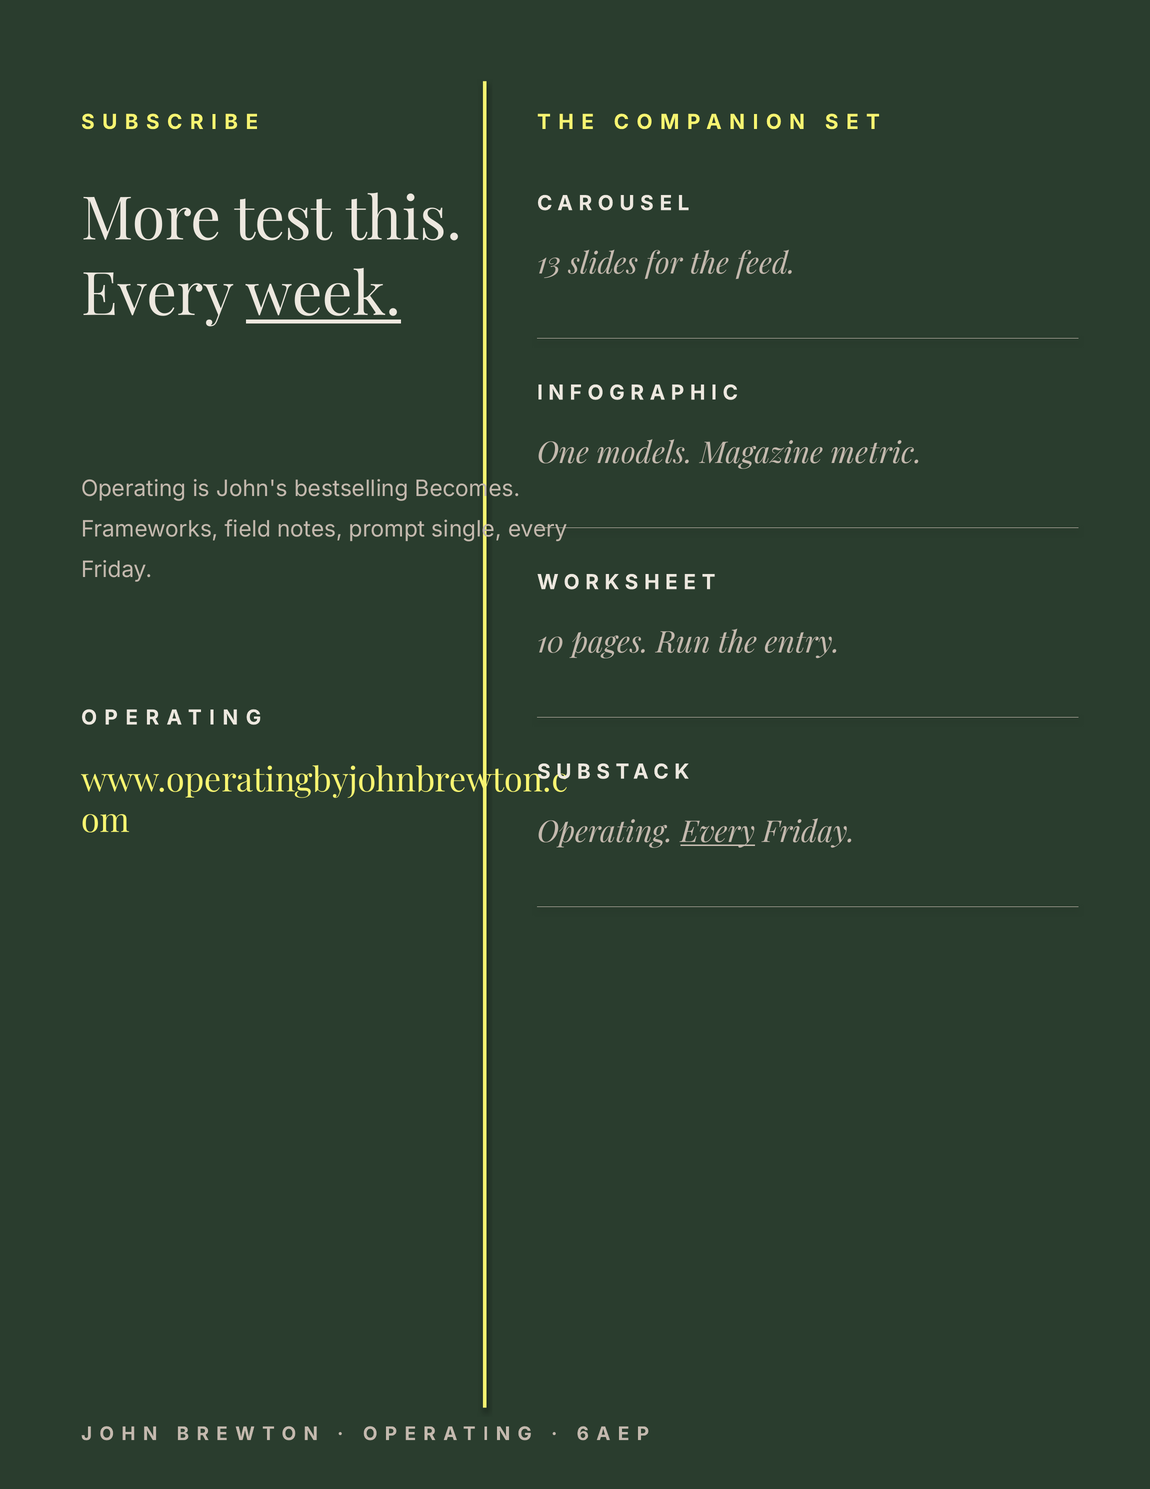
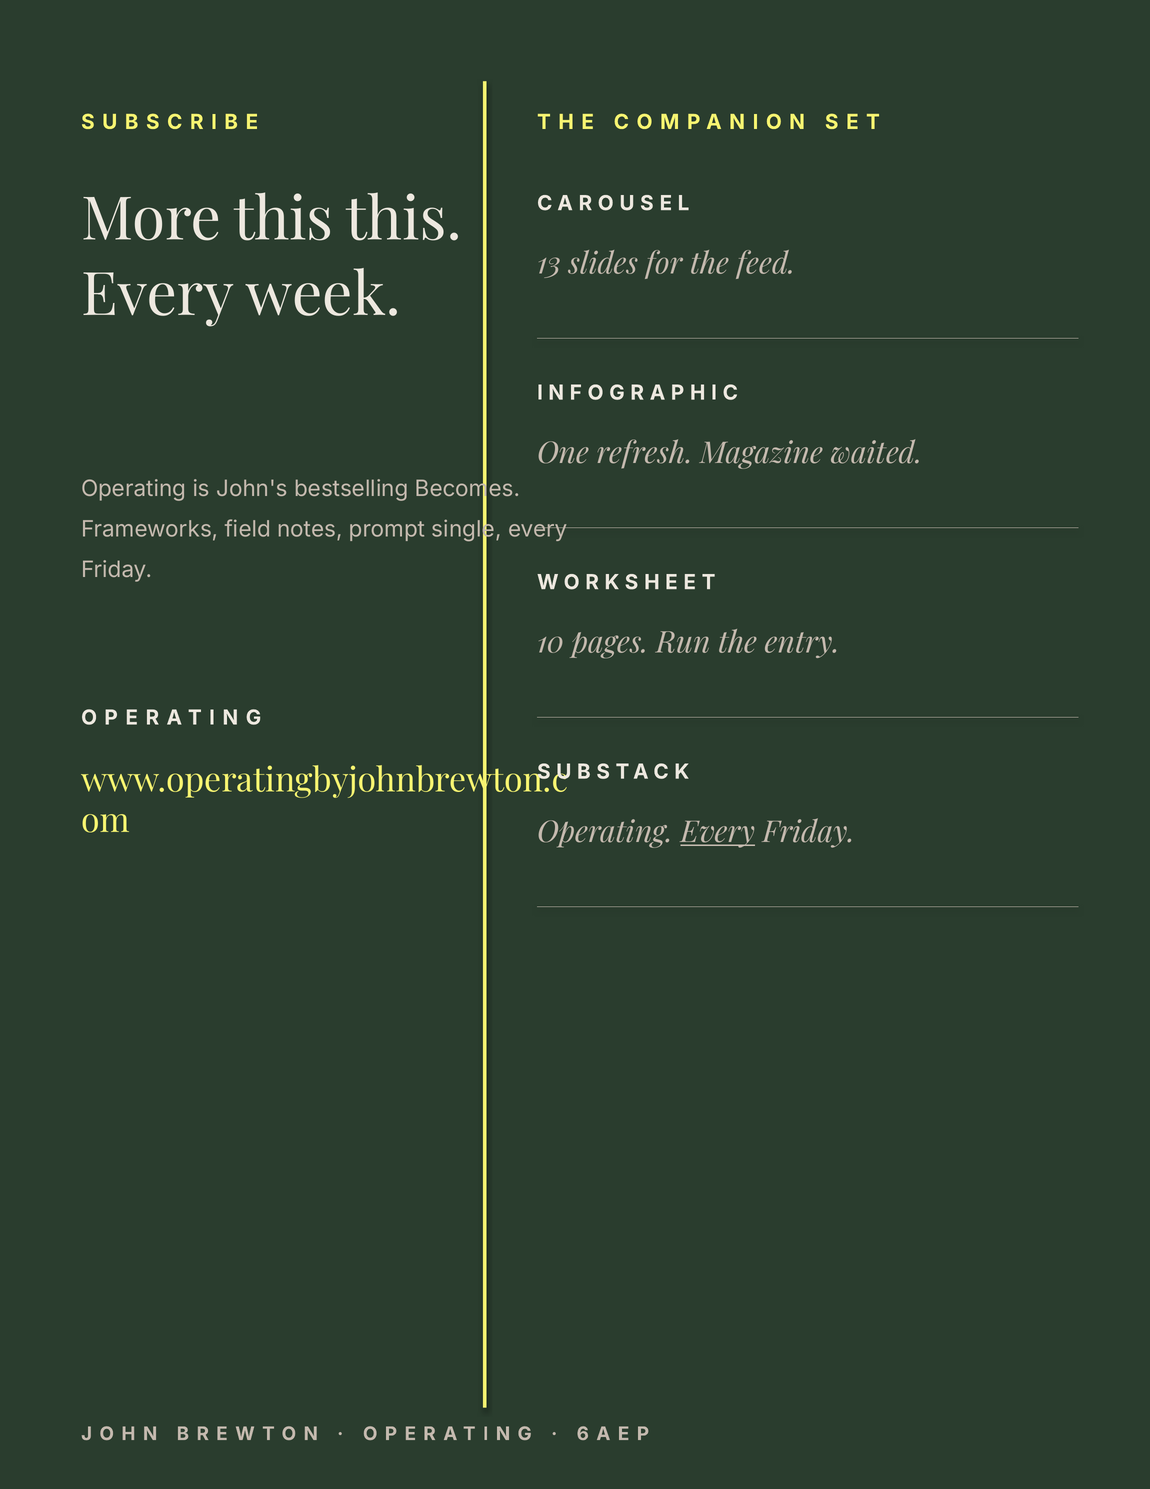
More test: test -> this
week underline: present -> none
models: models -> refresh
metric: metric -> waited
